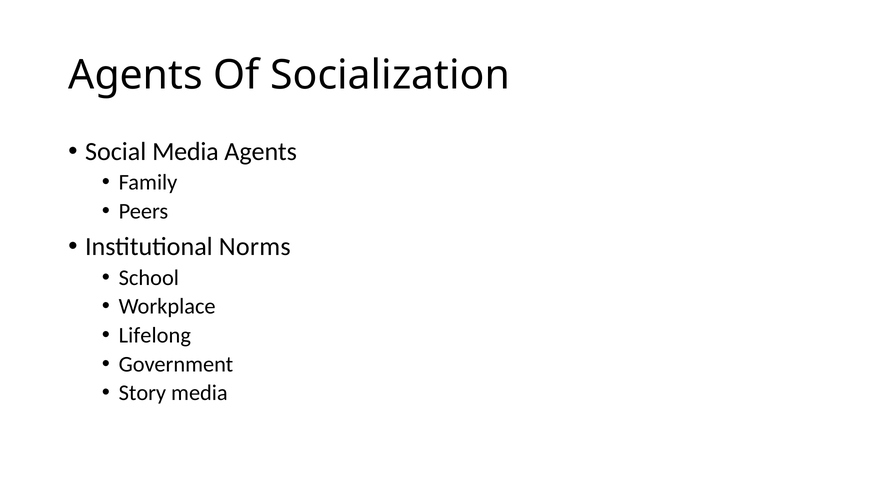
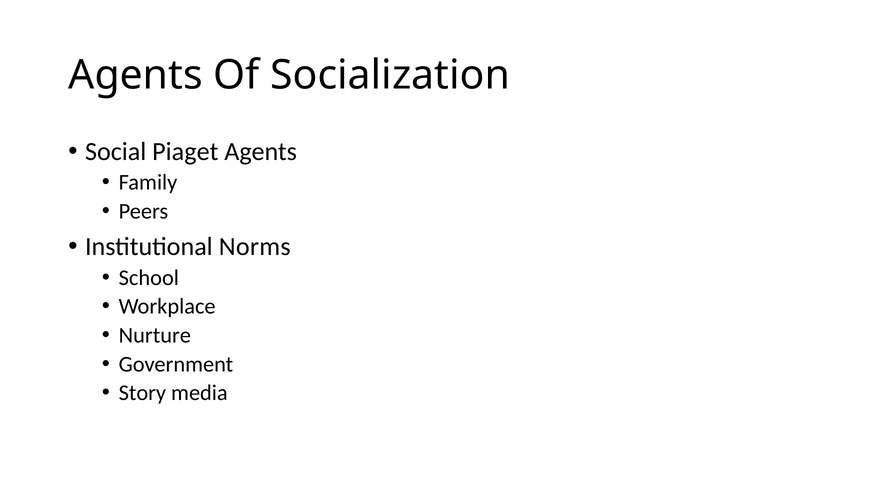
Social Media: Media -> Piaget
Lifelong: Lifelong -> Nurture
